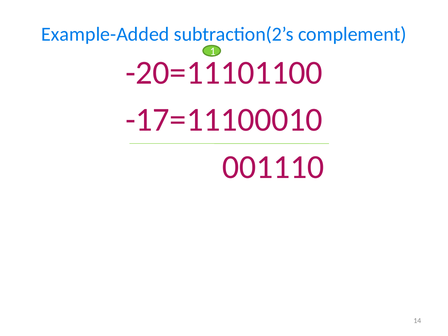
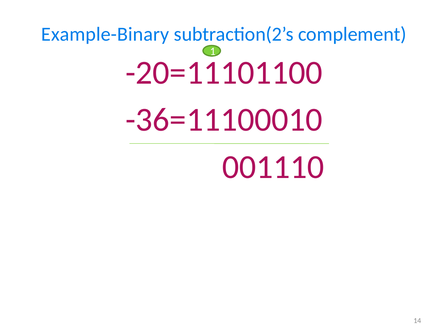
Example-Added: Example-Added -> Example-Binary
-17=11100010: -17=11100010 -> -36=11100010
